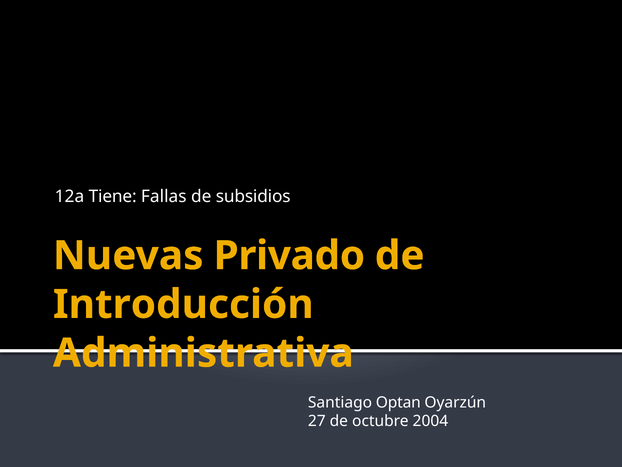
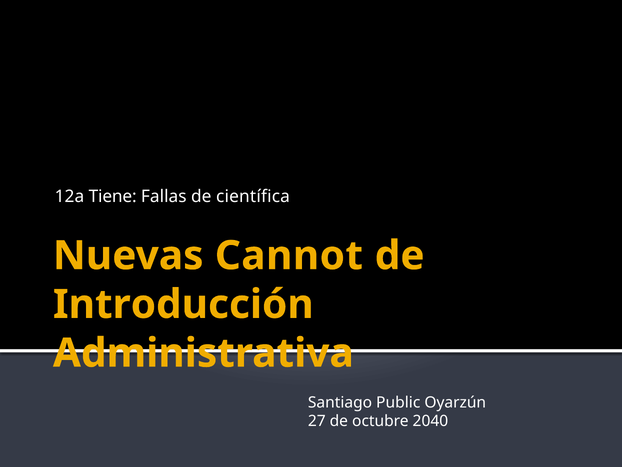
subsidios: subsidios -> científica
Privado: Privado -> Cannot
Optan: Optan -> Public
2004: 2004 -> 2040
